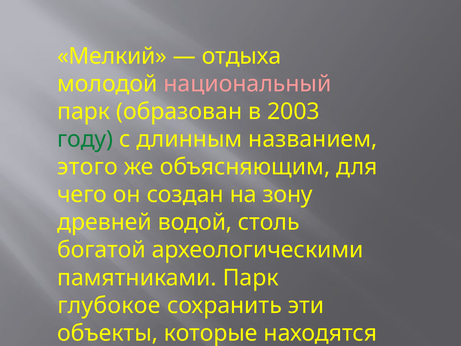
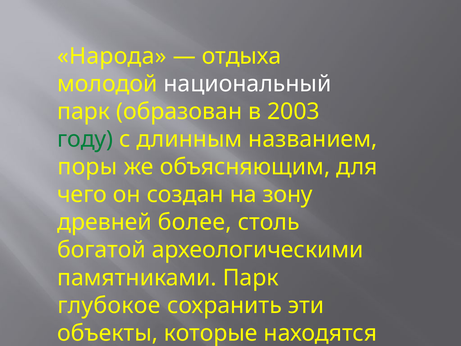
Мелкий: Мелкий -> Народа
национальный colour: pink -> white
этого: этого -> поры
водой: водой -> более
